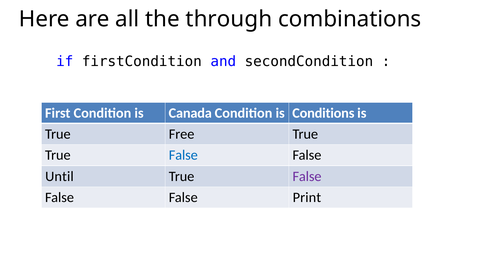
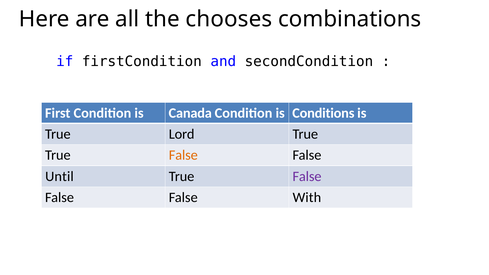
through: through -> chooses
Free: Free -> Lord
False at (183, 155) colour: blue -> orange
Print: Print -> With
